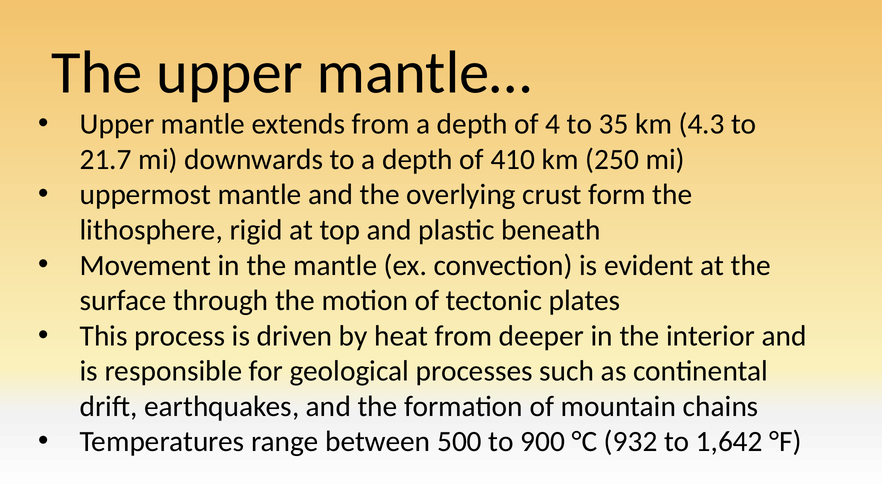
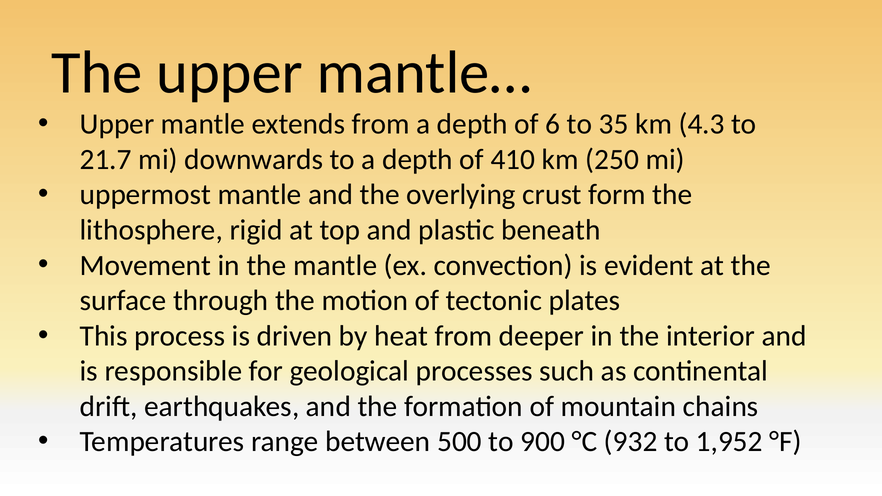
4: 4 -> 6
1,642: 1,642 -> 1,952
